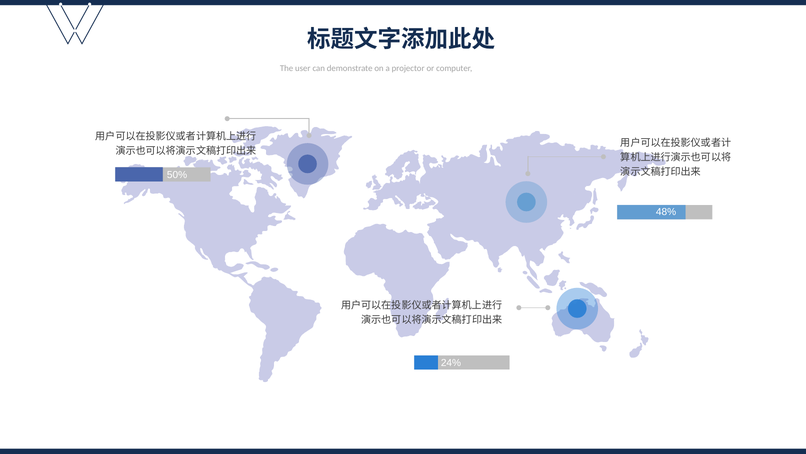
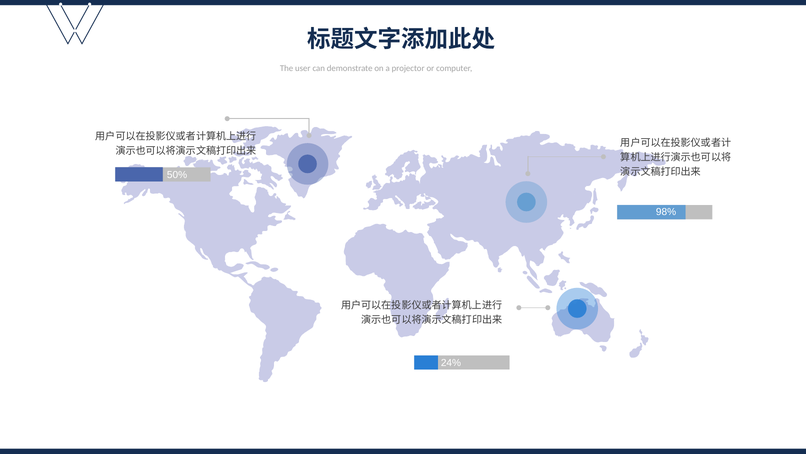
48%: 48% -> 98%
